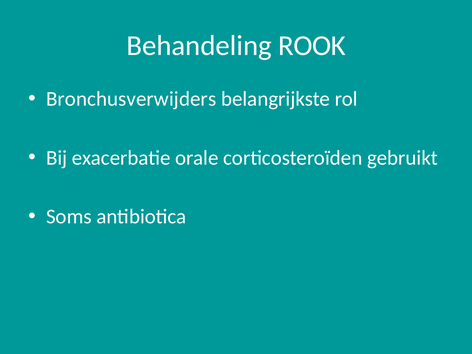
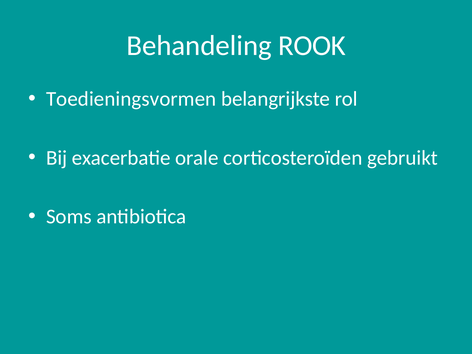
Bronchusverwijders: Bronchusverwijders -> Toedieningsvormen
